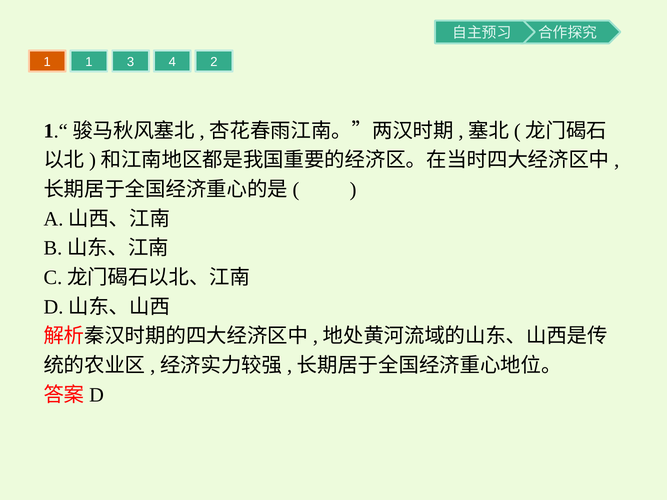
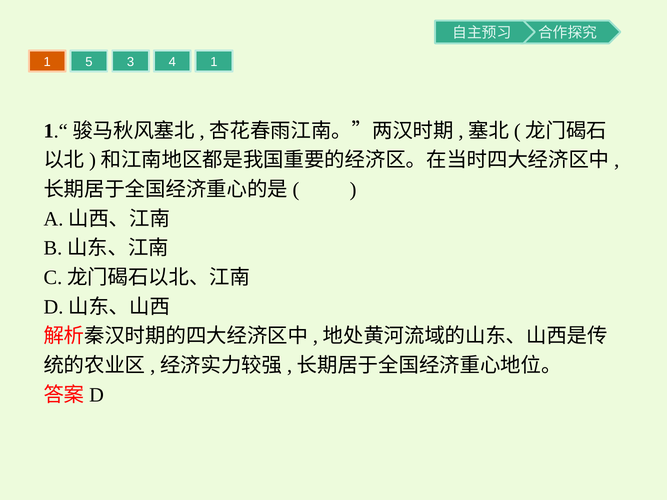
1 1: 1 -> 5
4 2: 2 -> 1
